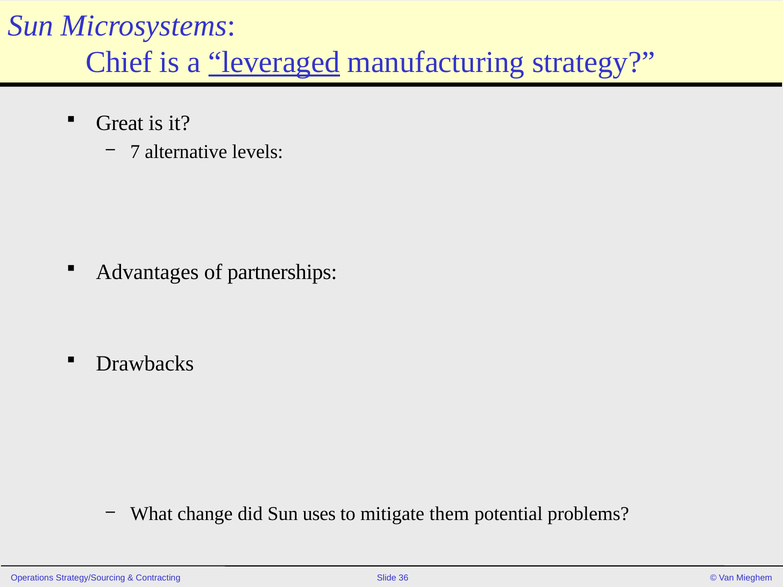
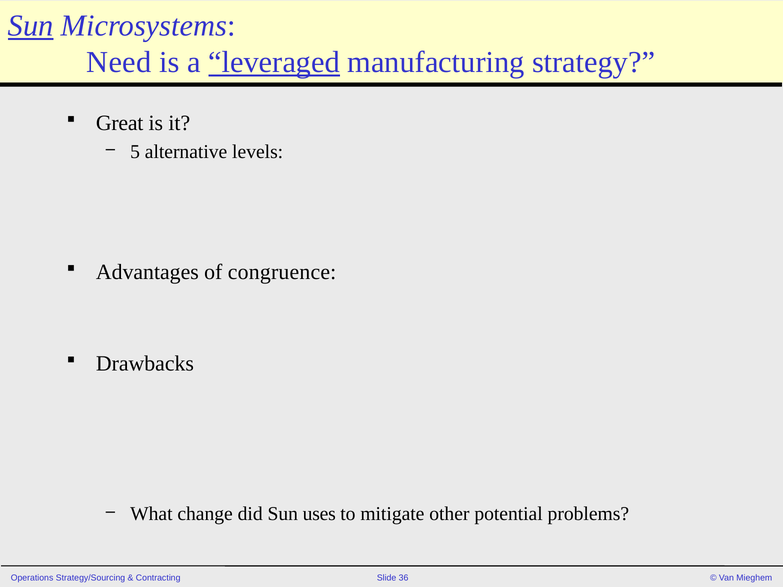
Sun at (31, 26) underline: none -> present
Chief: Chief -> Need
7: 7 -> 5
partnerships: partnerships -> congruence
them: them -> other
